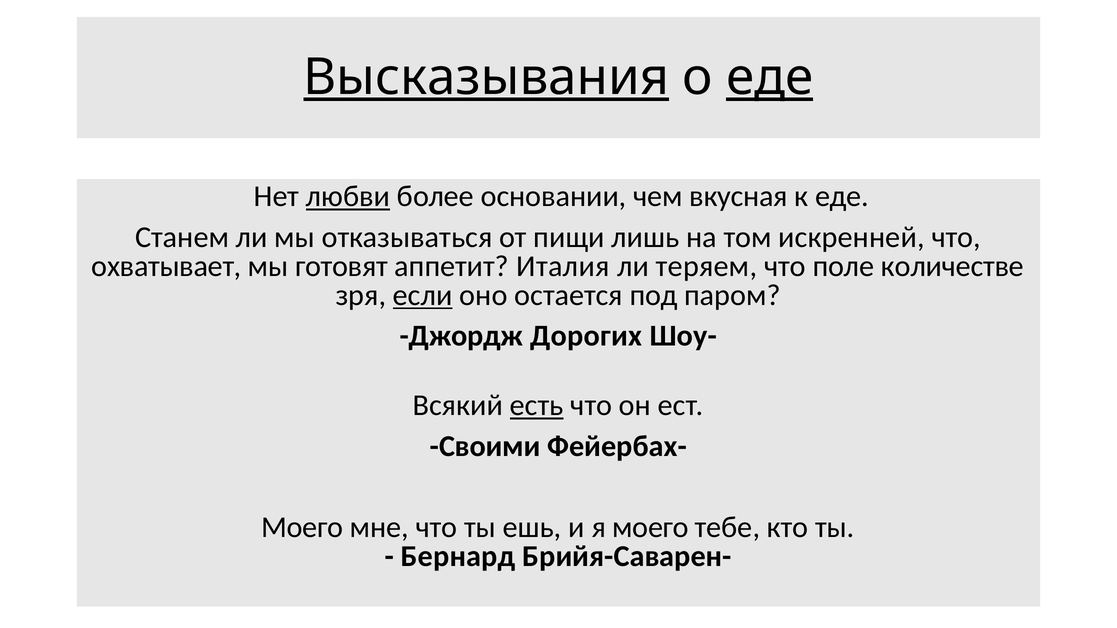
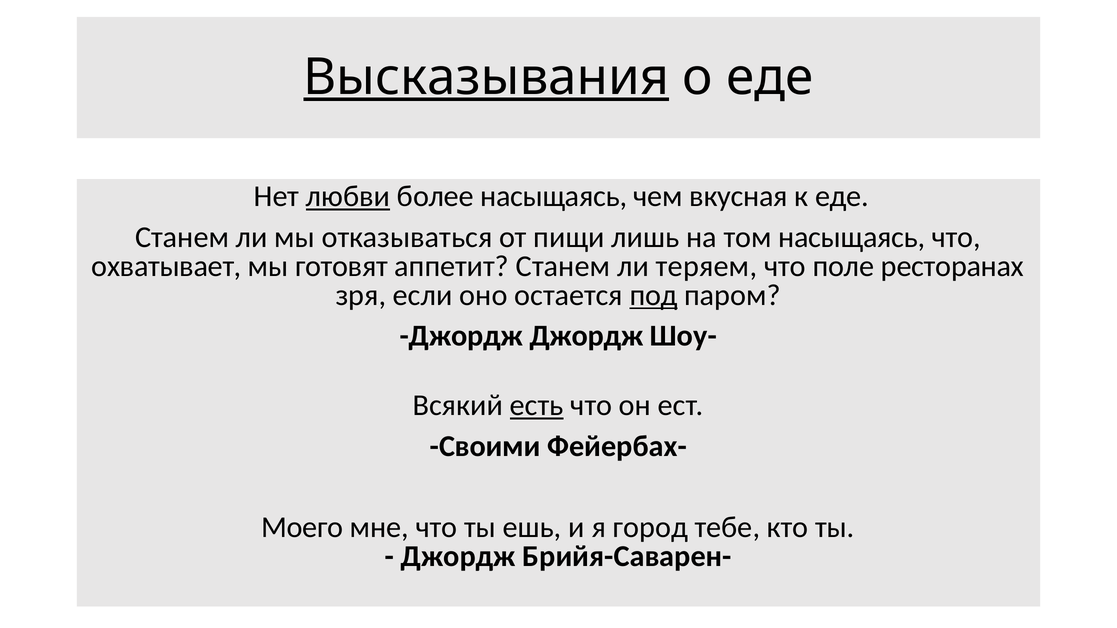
еде at (770, 77) underline: present -> none
более основании: основании -> насыщаясь
том искренней: искренней -> насыщаясь
аппетит Италия: Италия -> Станем
количестве: количестве -> ресторанах
если underline: present -> none
под underline: none -> present
Джордж Дорогих: Дорогих -> Джордж
я моего: моего -> город
Бернард at (458, 557): Бернард -> Джордж
